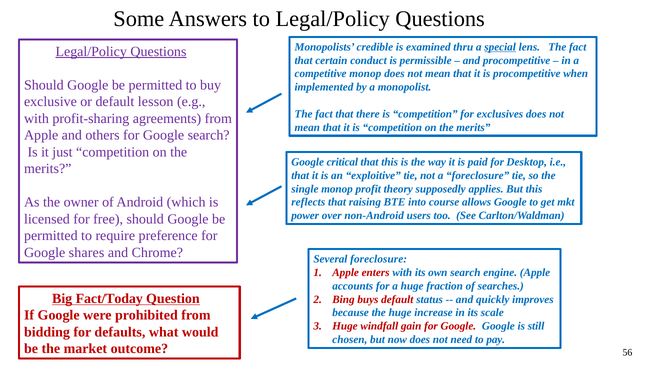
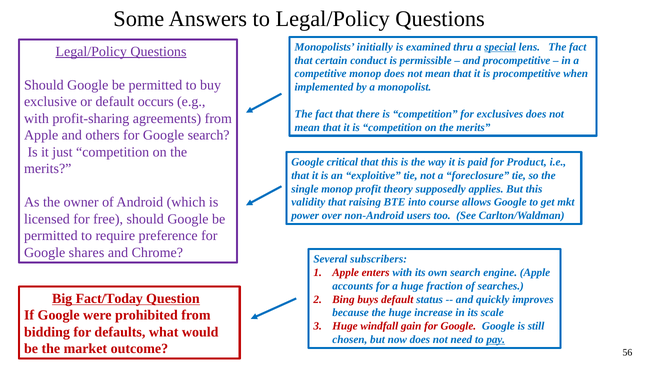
credible: credible -> initially
lesson: lesson -> occurs
Desktop: Desktop -> Product
reflects: reflects -> validity
Several foreclosure: foreclosure -> subscribers
pay underline: none -> present
